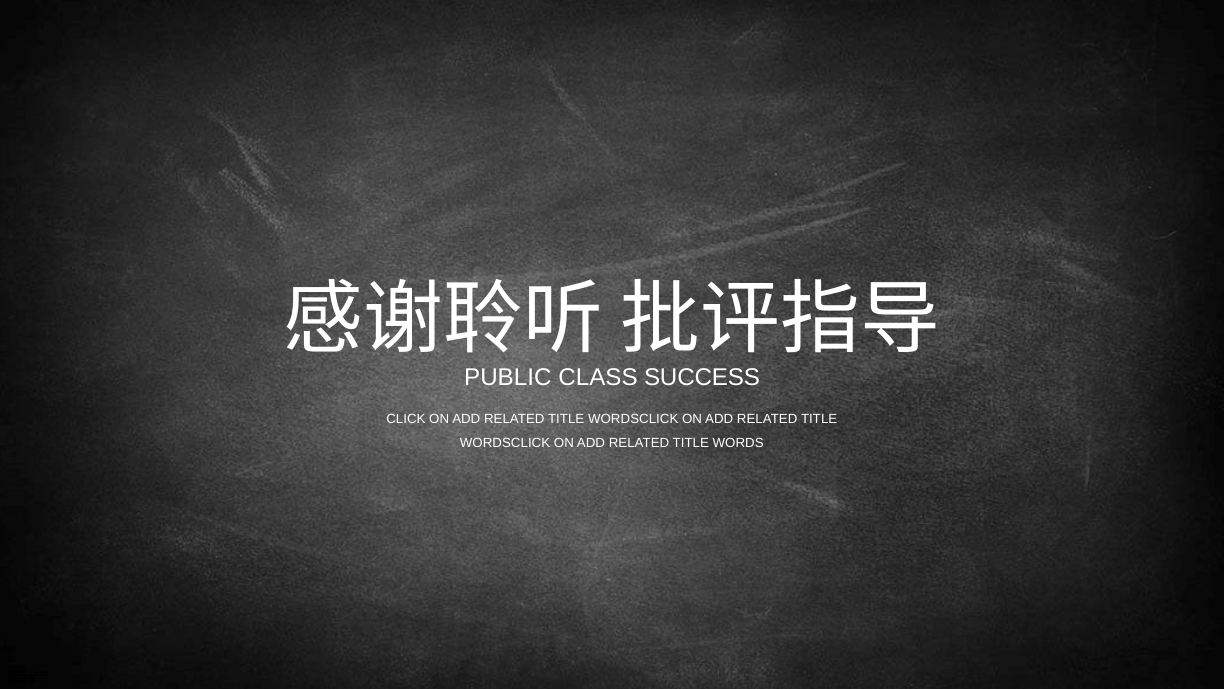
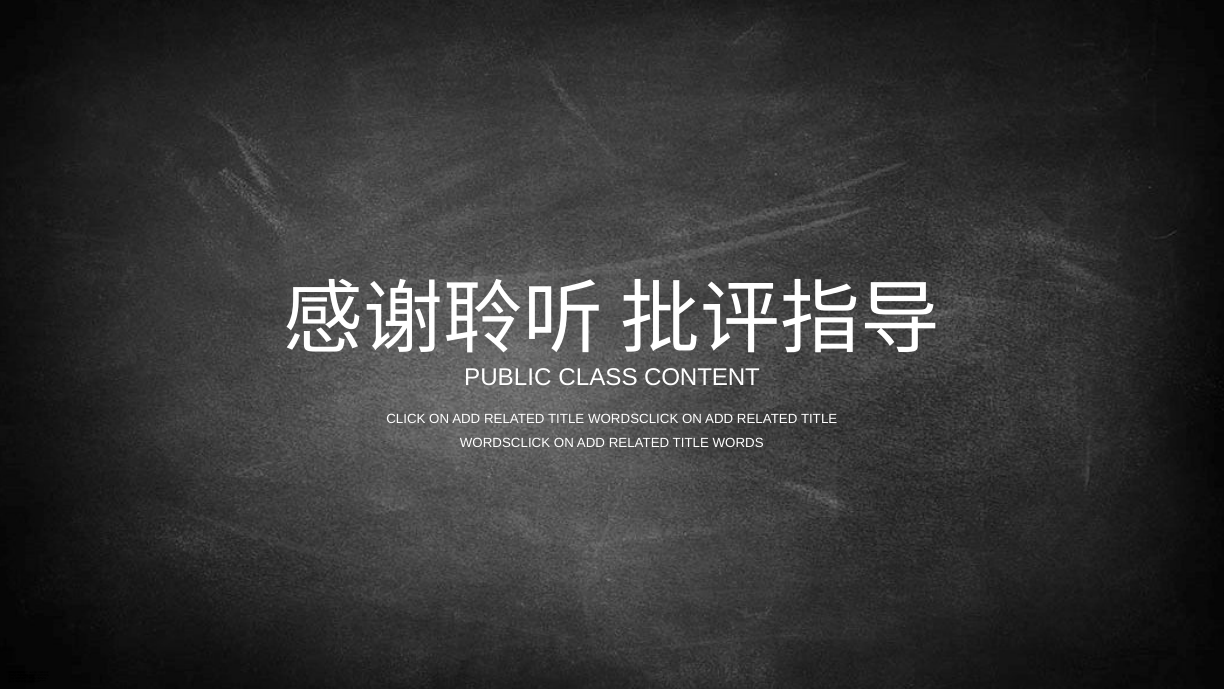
SUCCESS: SUCCESS -> CONTENT
